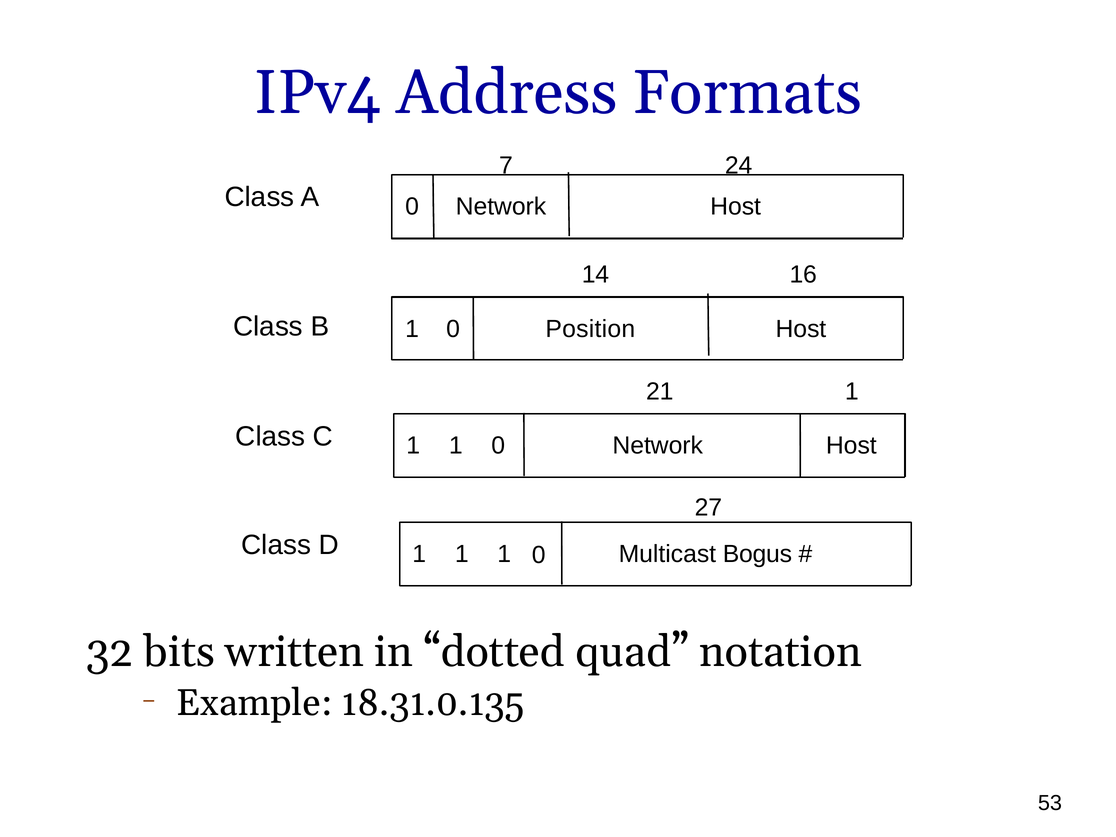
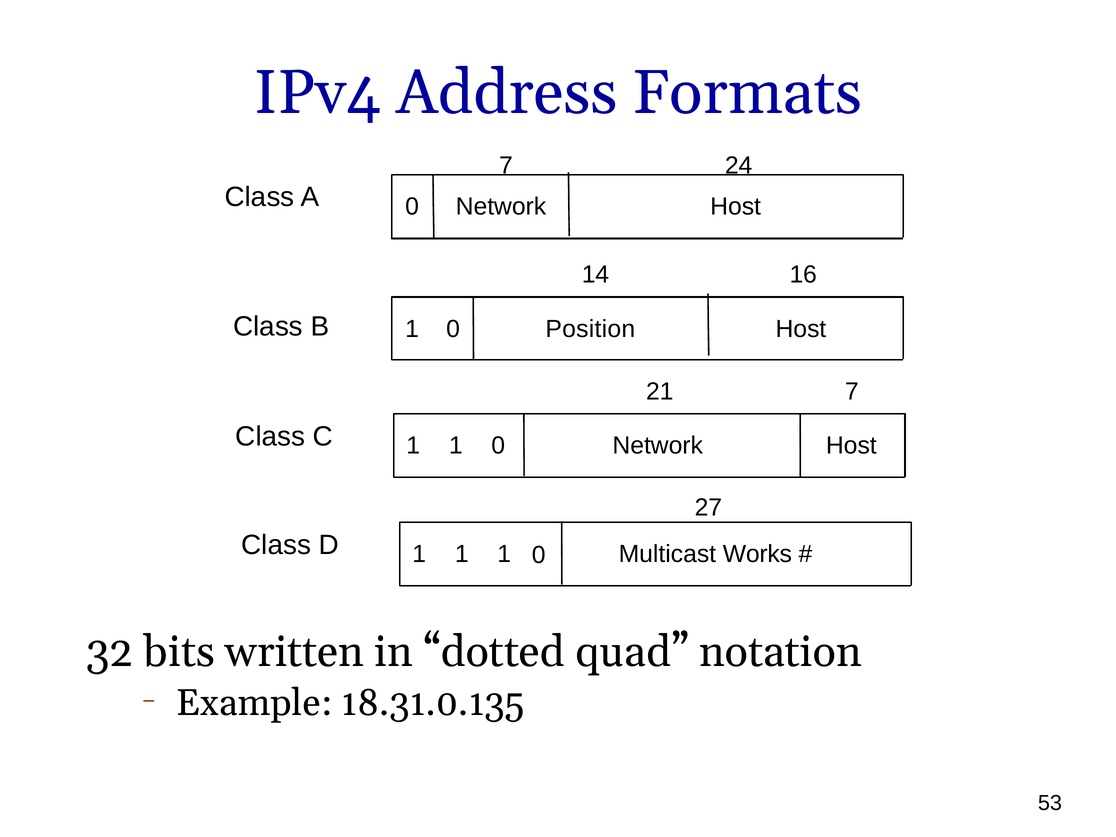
21 1: 1 -> 7
Bogus: Bogus -> Works
